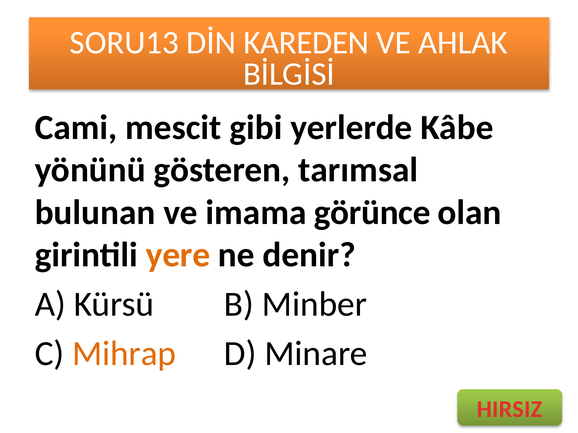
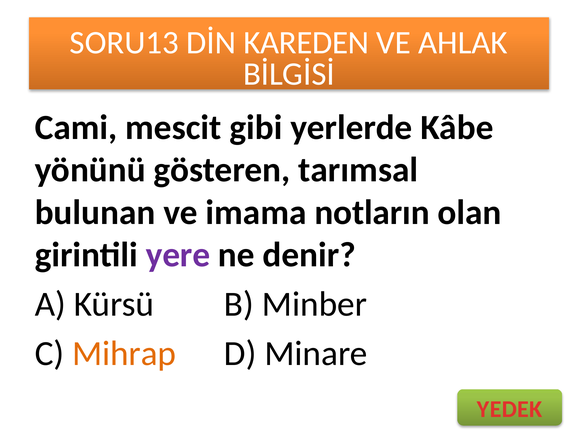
görünce: görünce -> notların
yere colour: orange -> purple
HIRSIZ: HIRSIZ -> YEDEK
